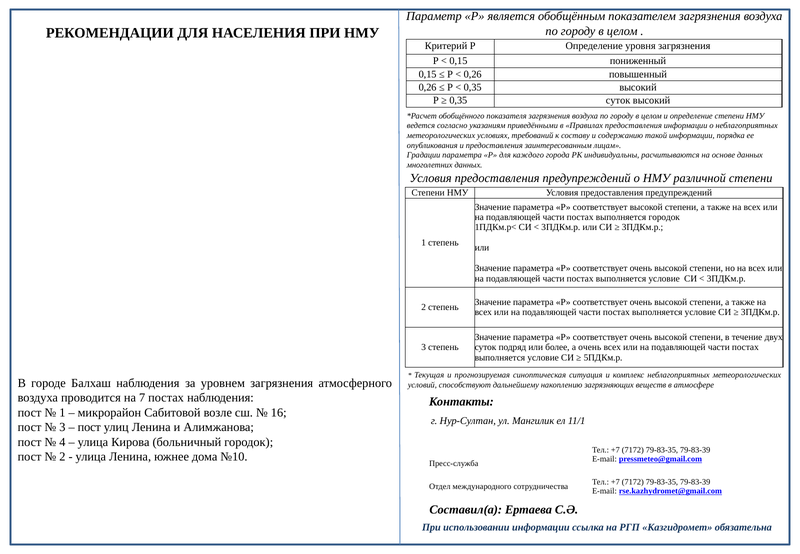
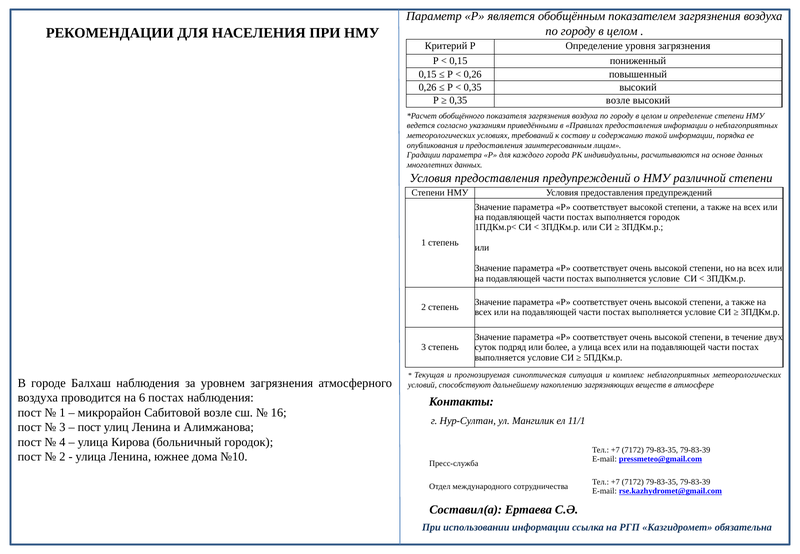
0,35 суток: суток -> возле
а очень: очень -> улица
7: 7 -> 6
